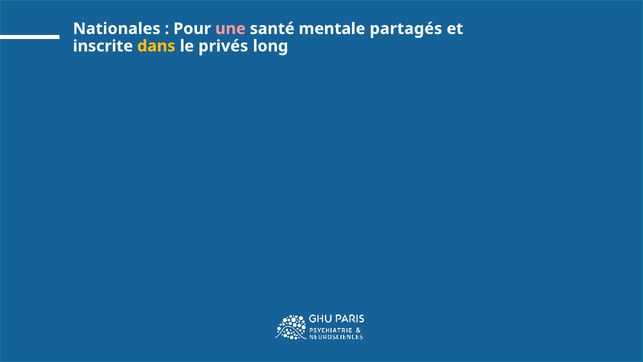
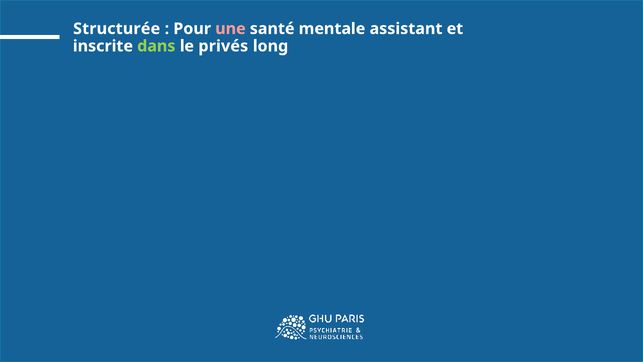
Nationales: Nationales -> Structurée
partagés: partagés -> assistant
dans colour: yellow -> light green
